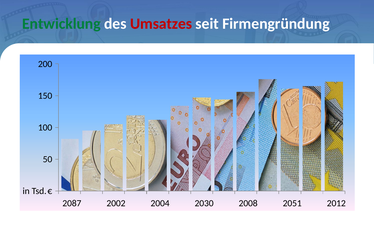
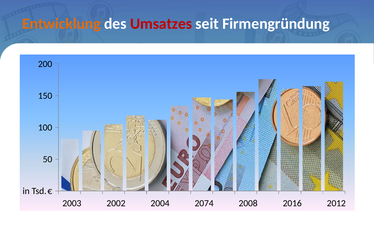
Entwicklung colour: green -> orange
2087: 2087 -> 2003
2030: 2030 -> 2074
2051: 2051 -> 2016
